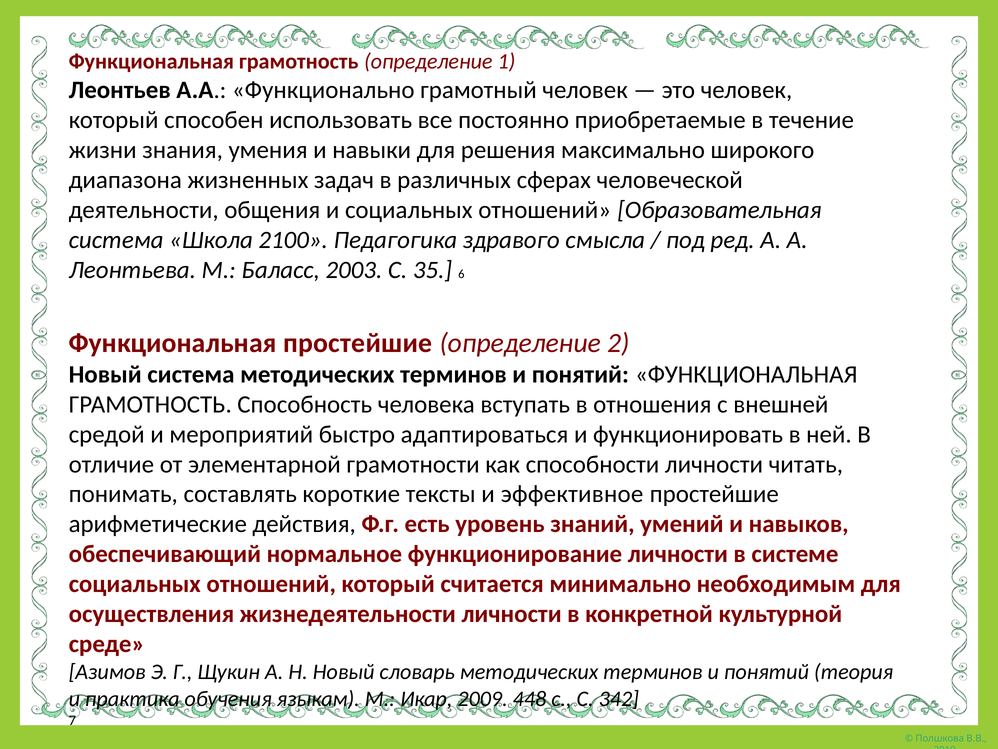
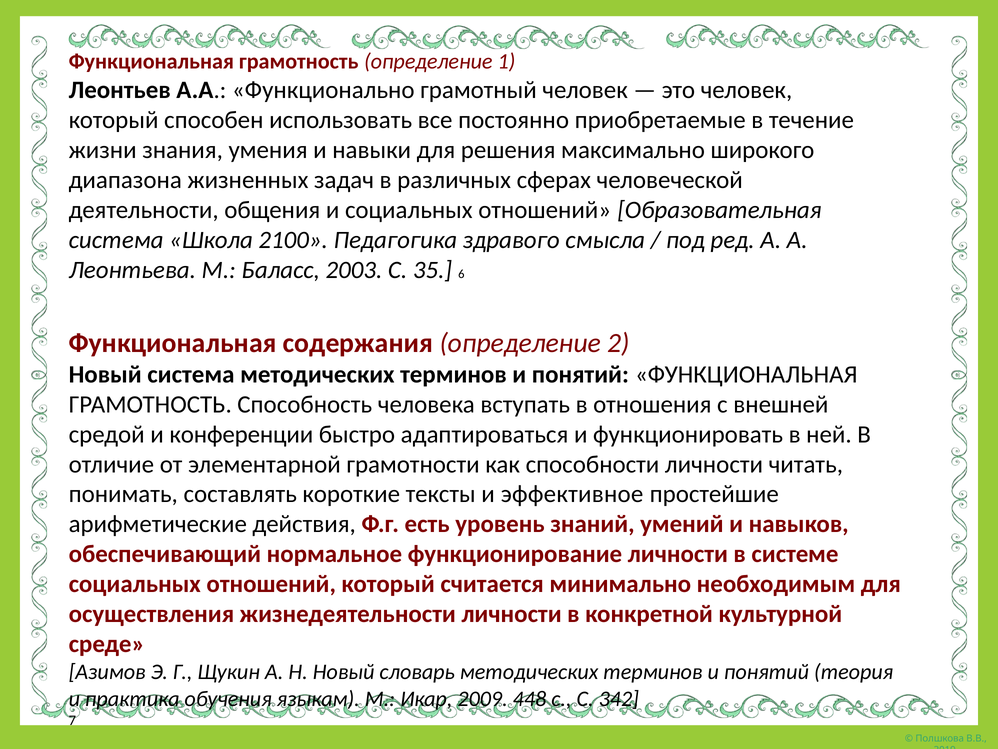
Функциональная простейшие: простейшие -> содержания
мероприятий: мероприятий -> конференции
